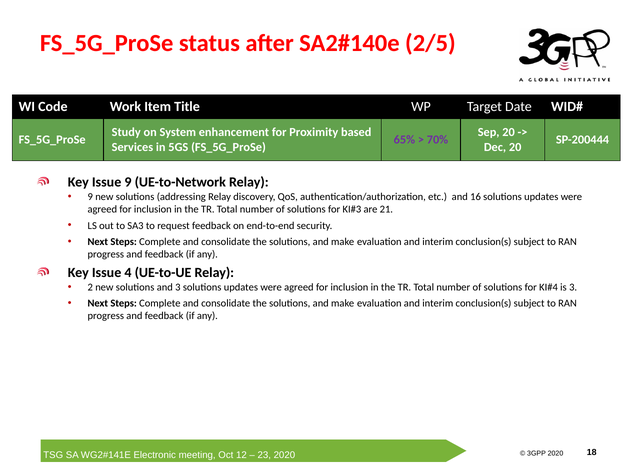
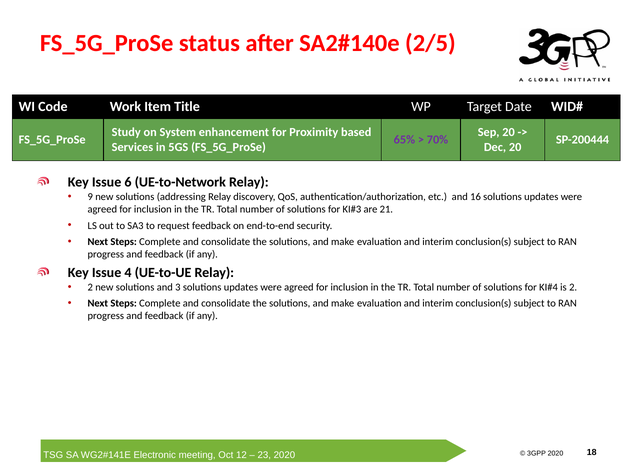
Issue 9: 9 -> 6
is 3: 3 -> 2
